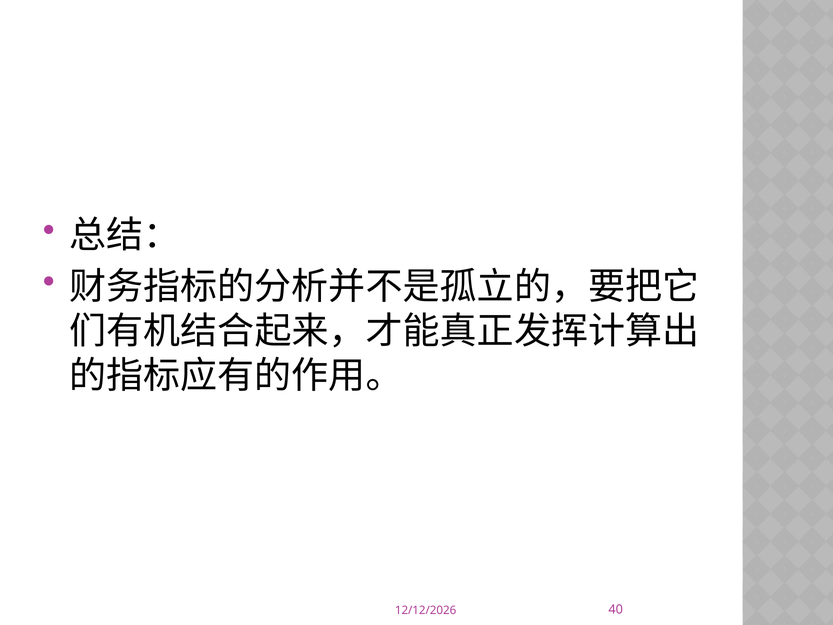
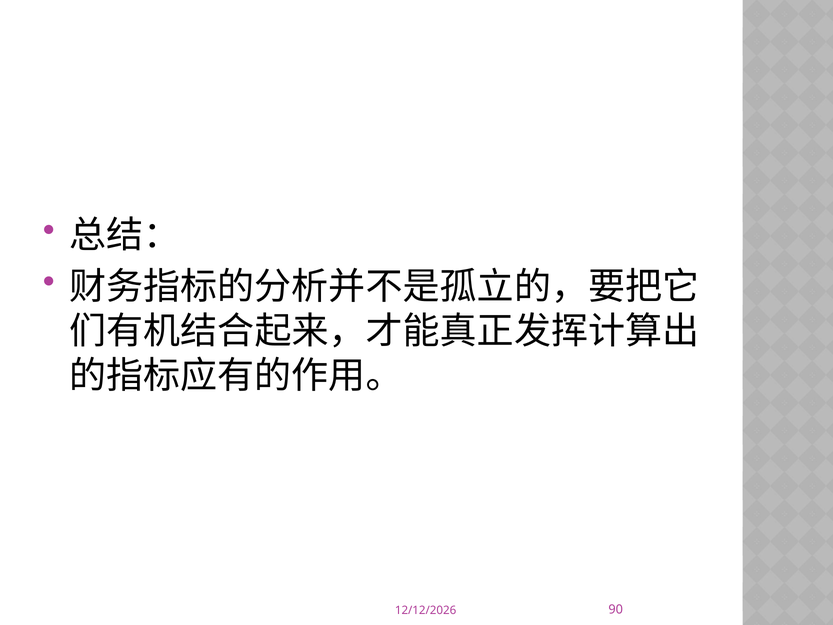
40: 40 -> 90
